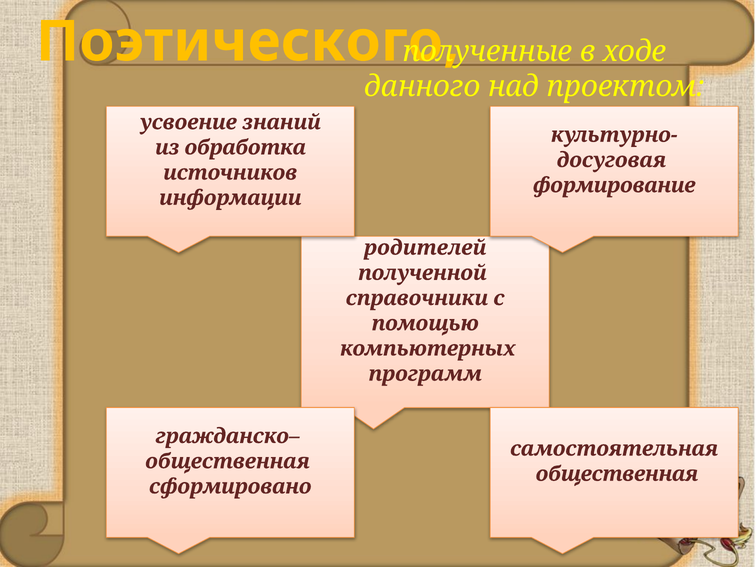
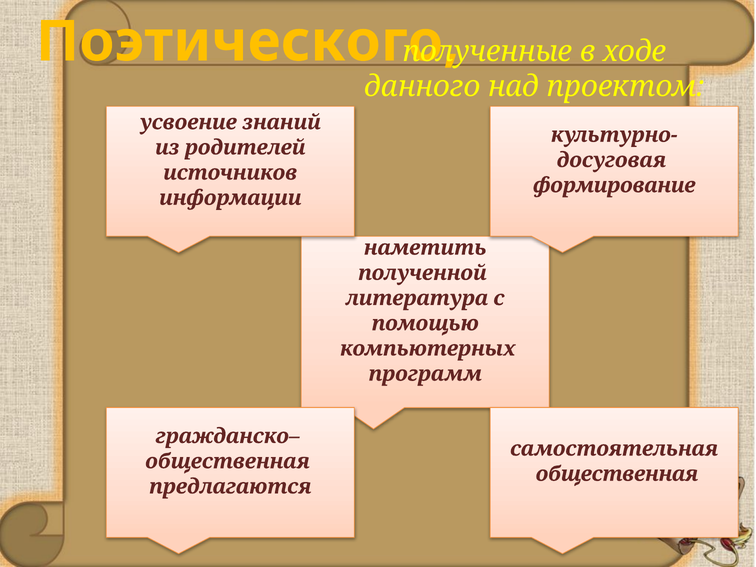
обработка: обработка -> родителей
родителей: родителей -> наметить
справочники: справочники -> литература
сформировано: сформировано -> предлагаются
